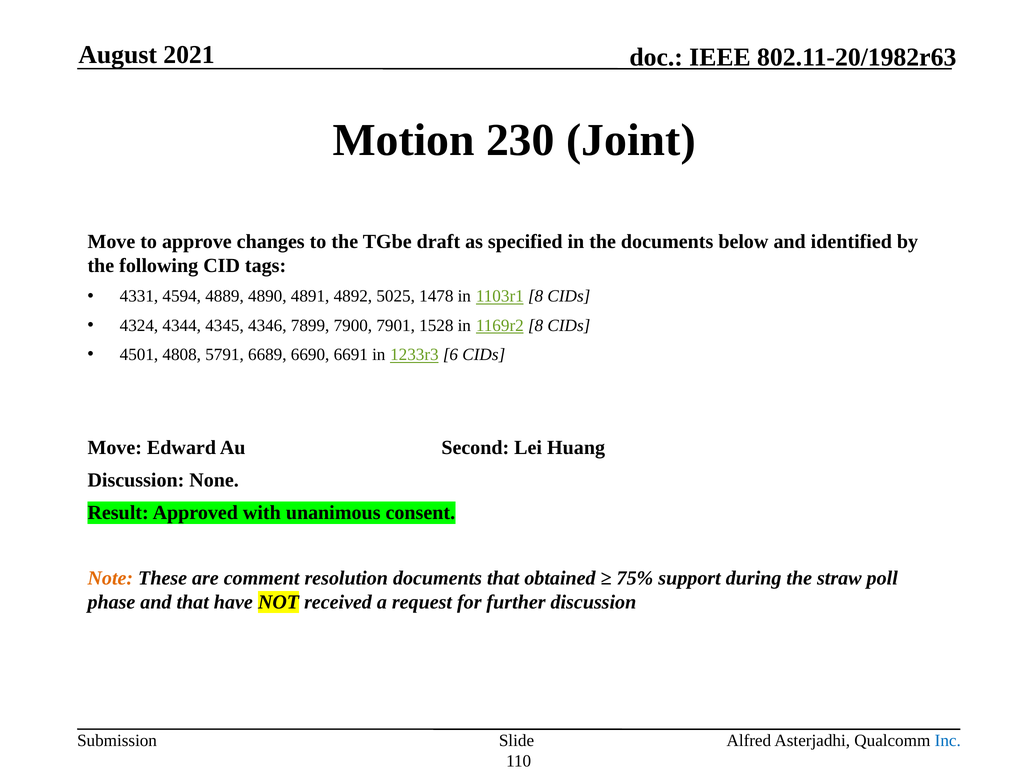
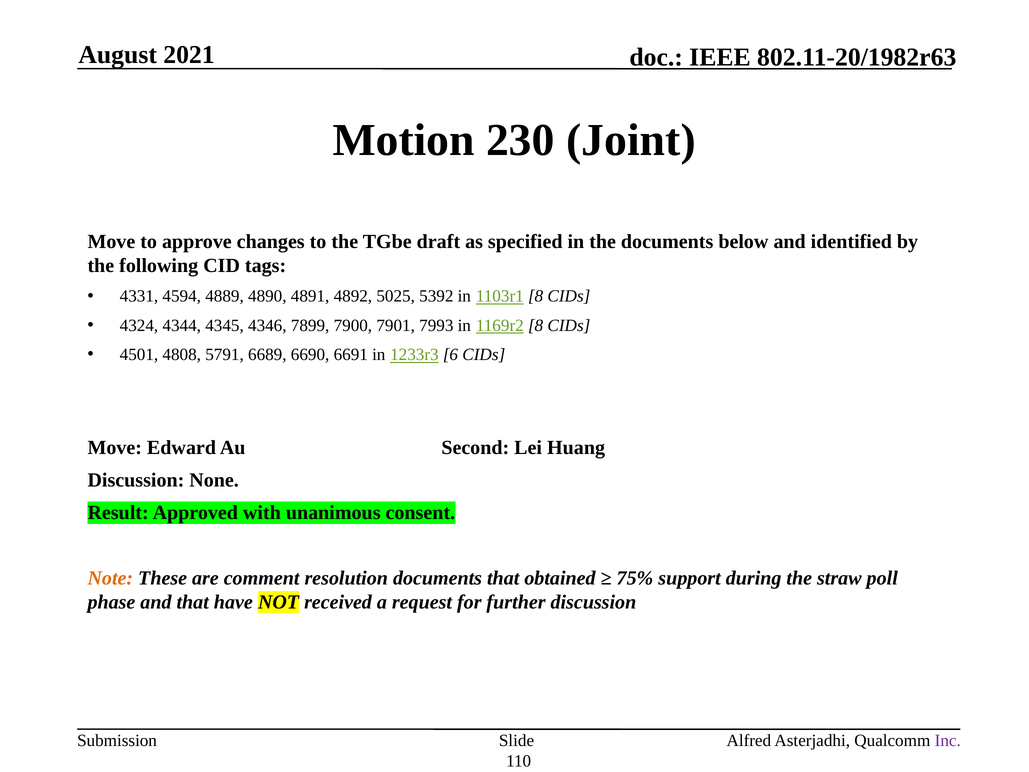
1478: 1478 -> 5392
1528: 1528 -> 7993
Inc colour: blue -> purple
